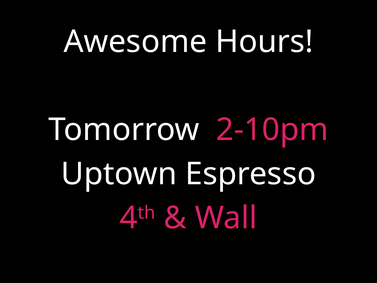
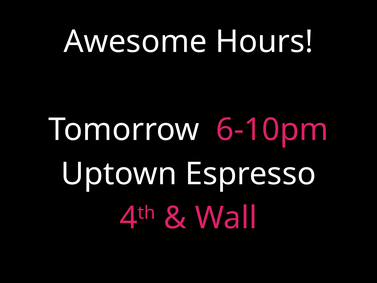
2-10pm: 2-10pm -> 6-10pm
